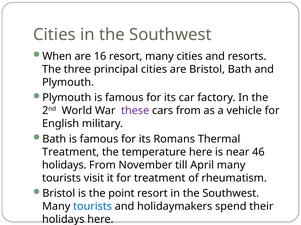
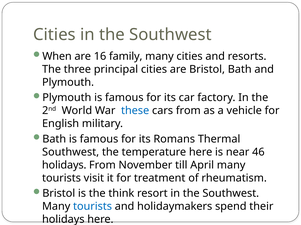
16 resort: resort -> family
these colour: purple -> blue
Treatment at (71, 153): Treatment -> Southwest
point: point -> think
